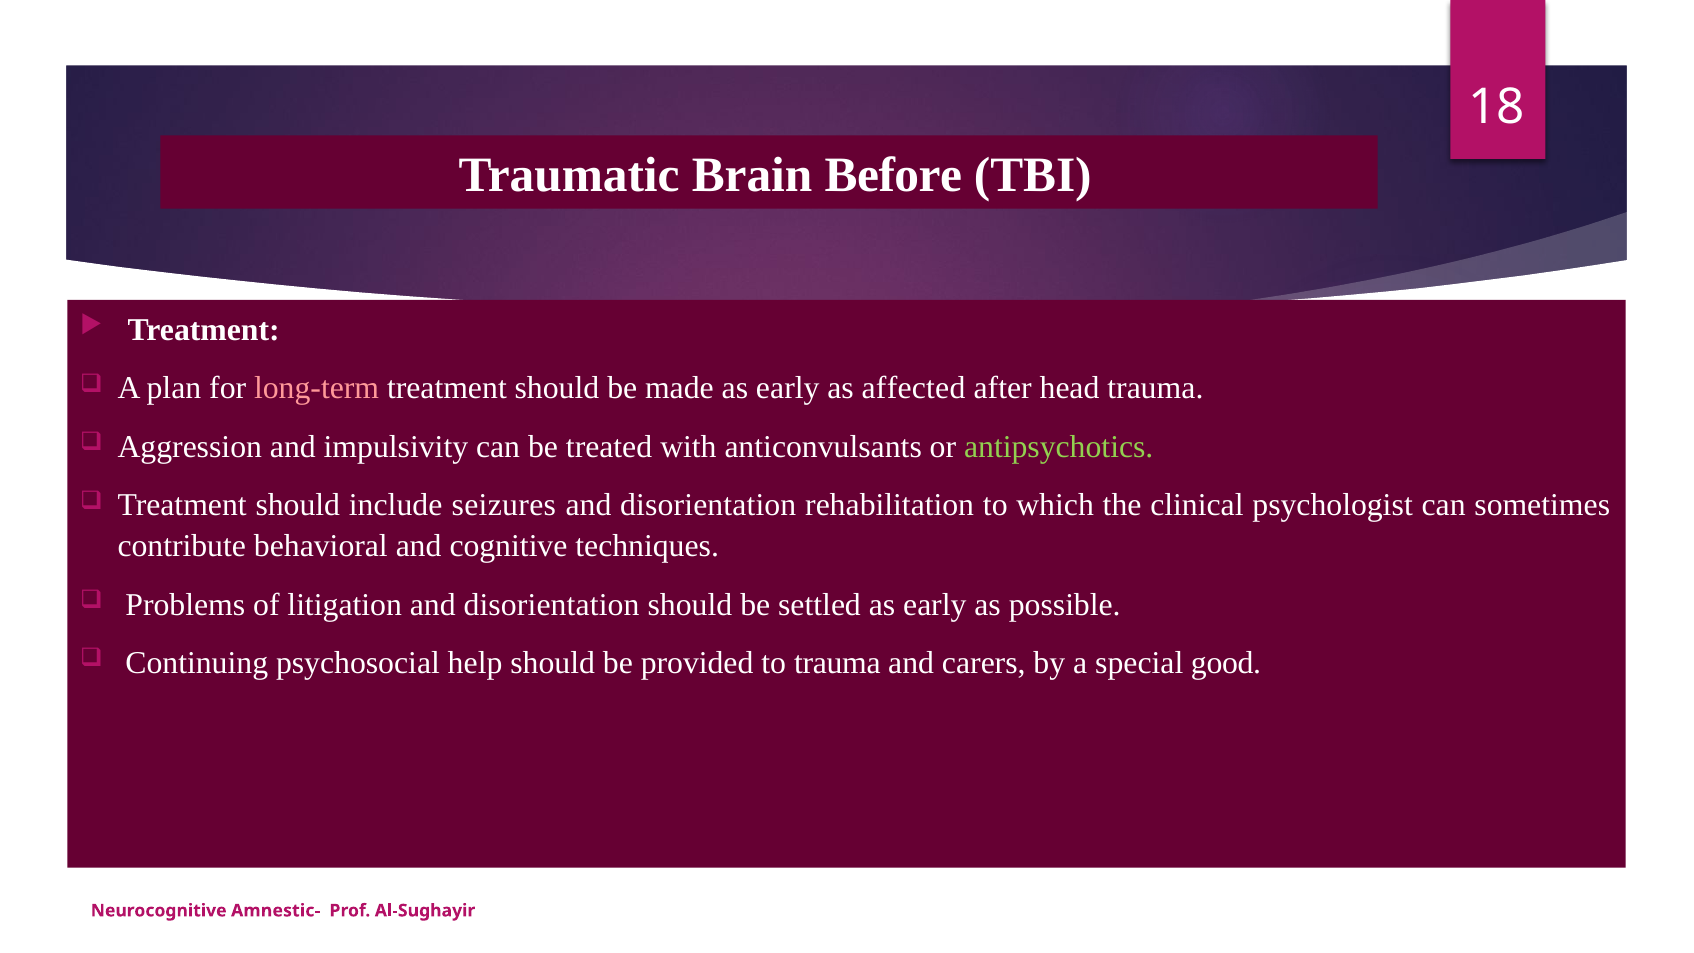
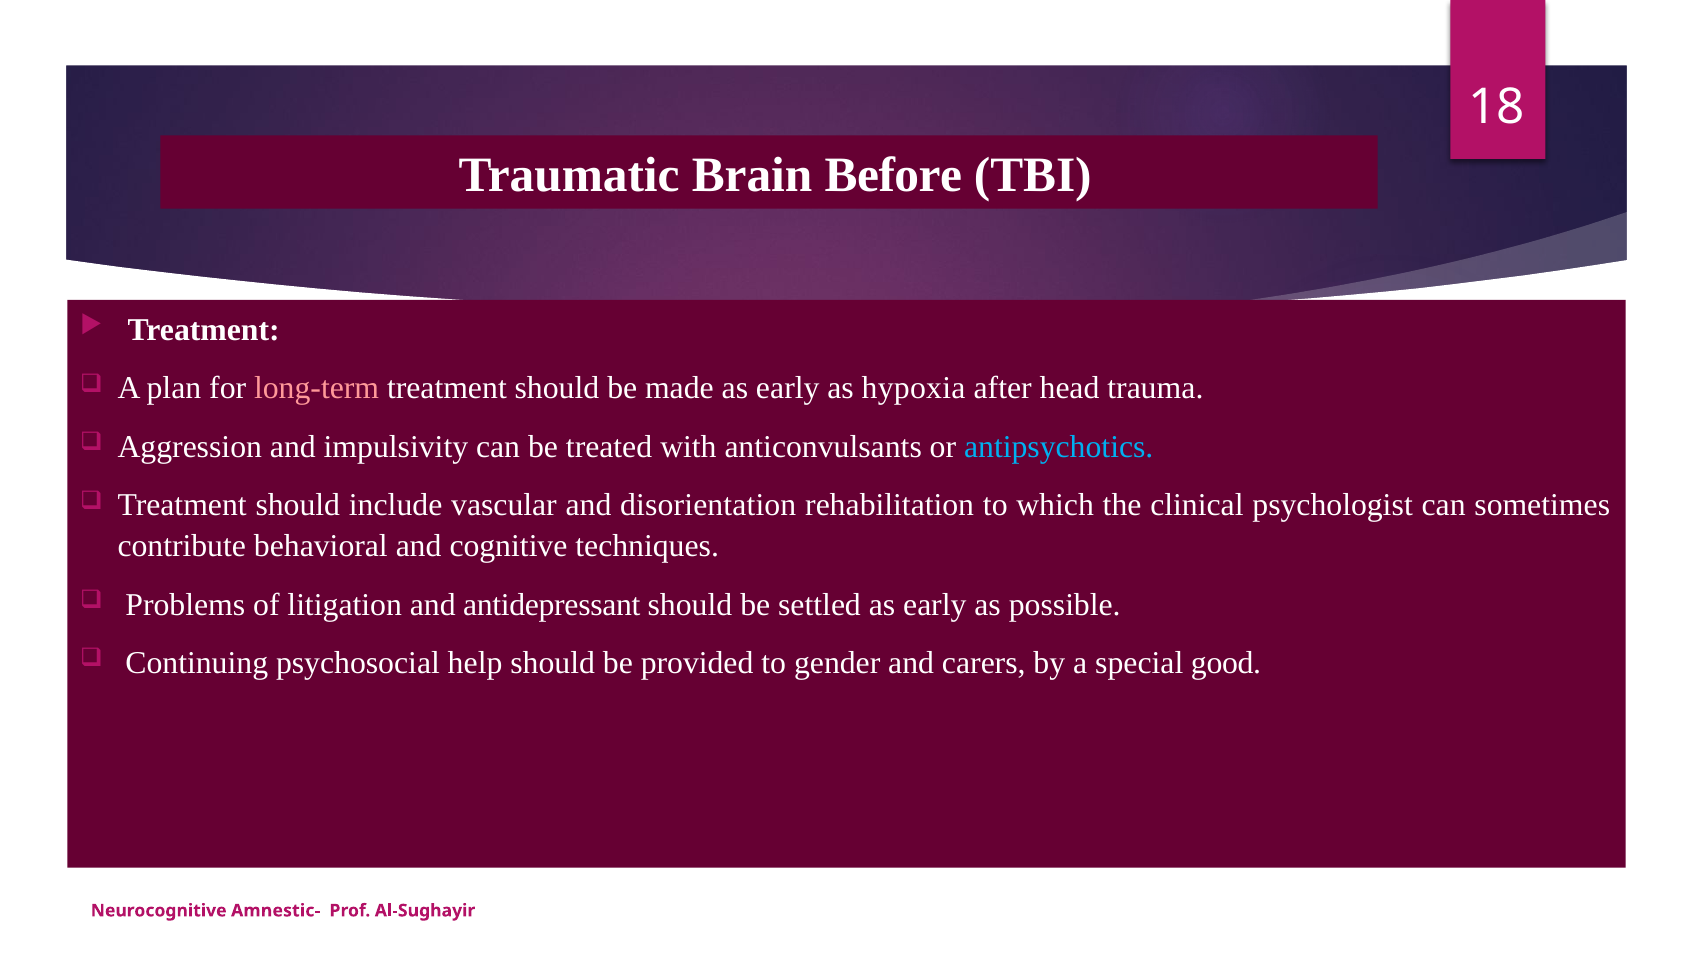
affected: affected -> hypoxia
antipsychotics colour: light green -> light blue
seizures: seizures -> vascular
litigation and disorientation: disorientation -> antidepressant
to trauma: trauma -> gender
